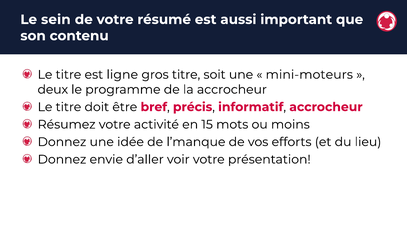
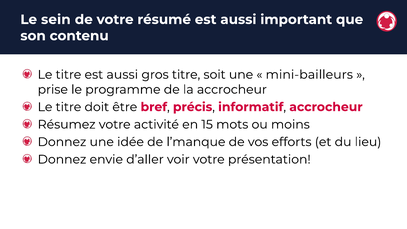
titre est ligne: ligne -> aussi
mini-moteurs: mini-moteurs -> mini-bailleurs
deux: deux -> prise
